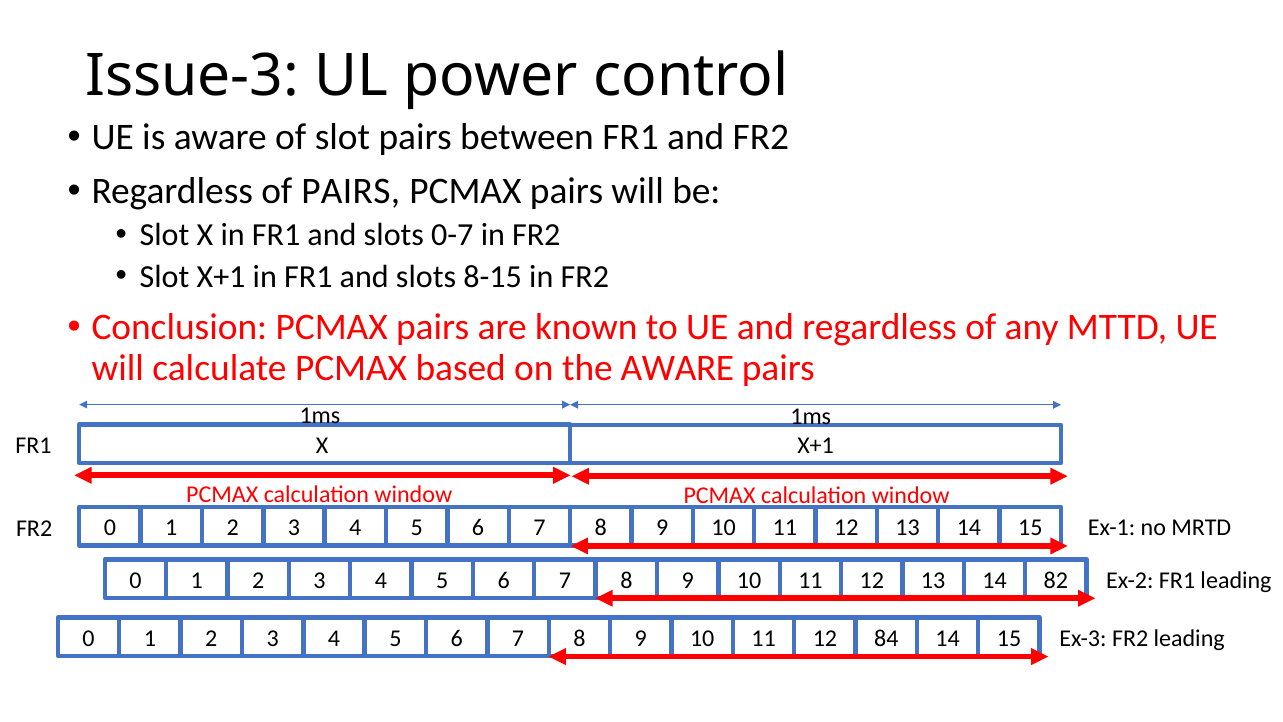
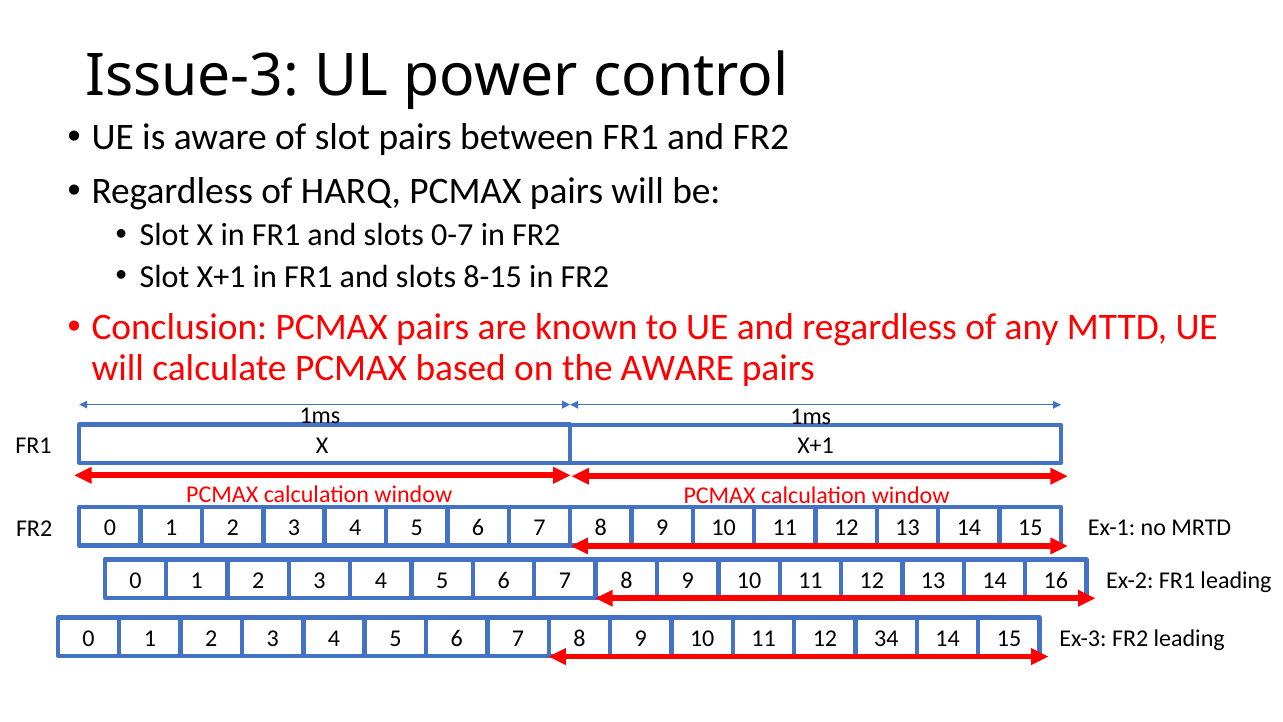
of PAIRS: PAIRS -> HARQ
82: 82 -> 16
84: 84 -> 34
